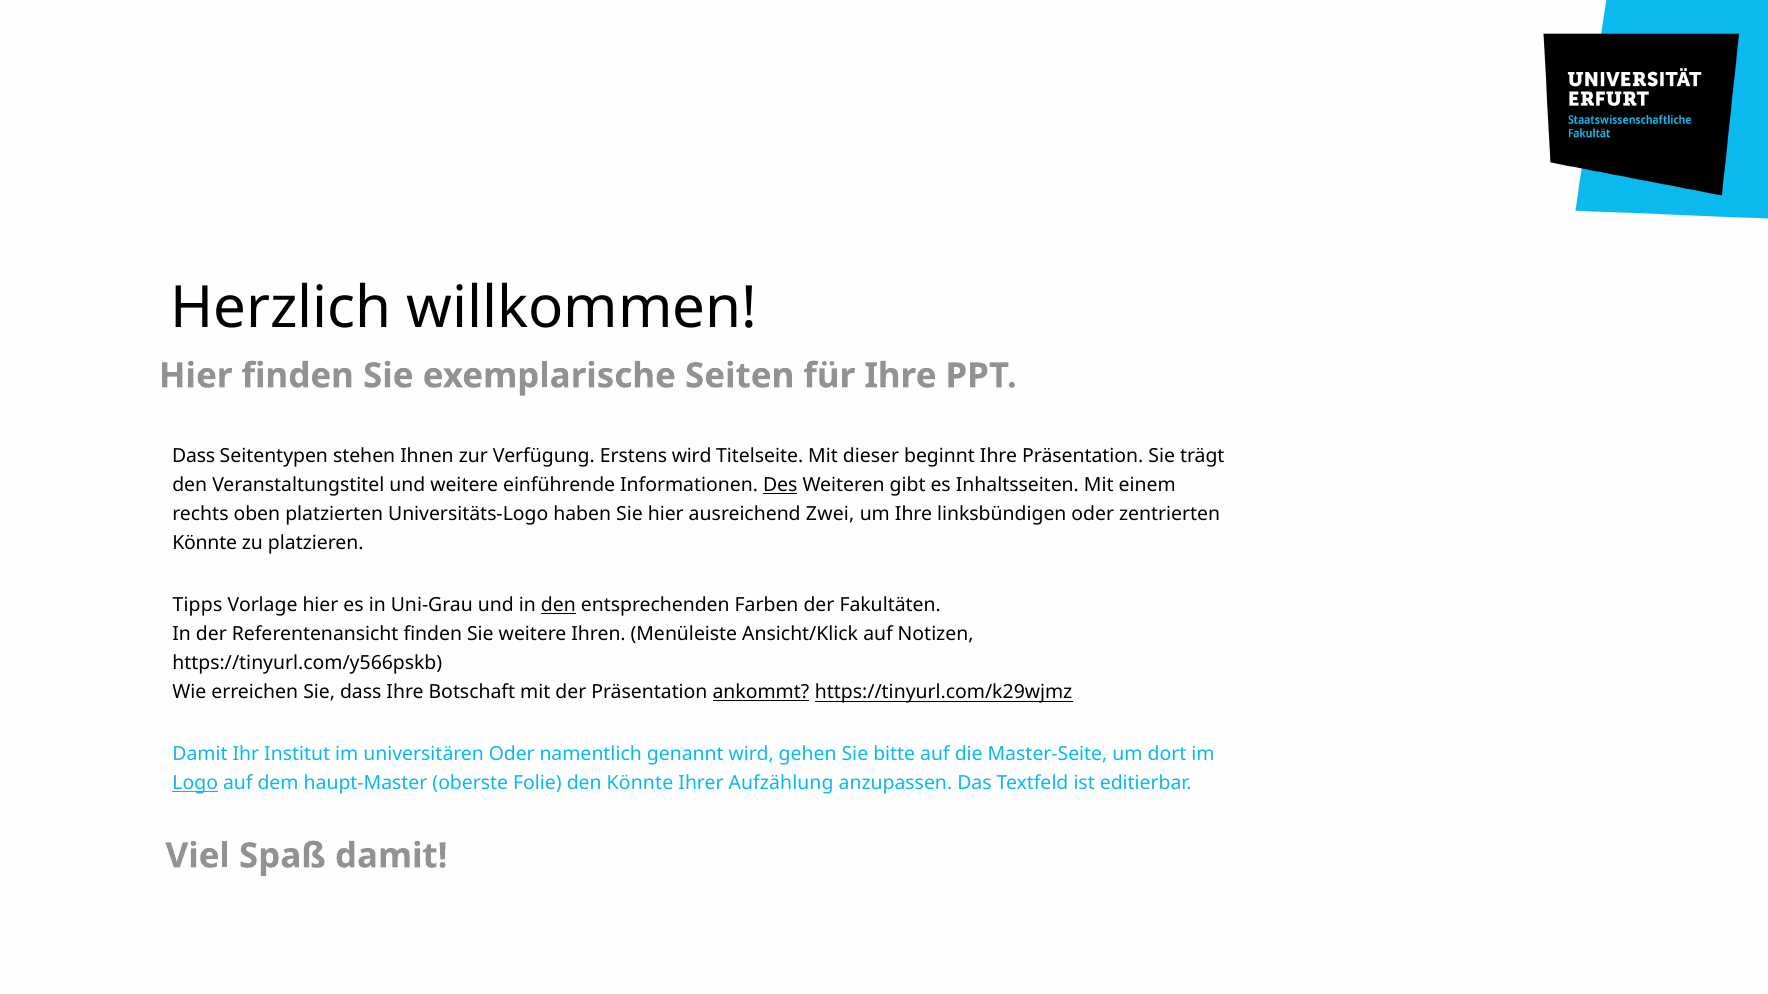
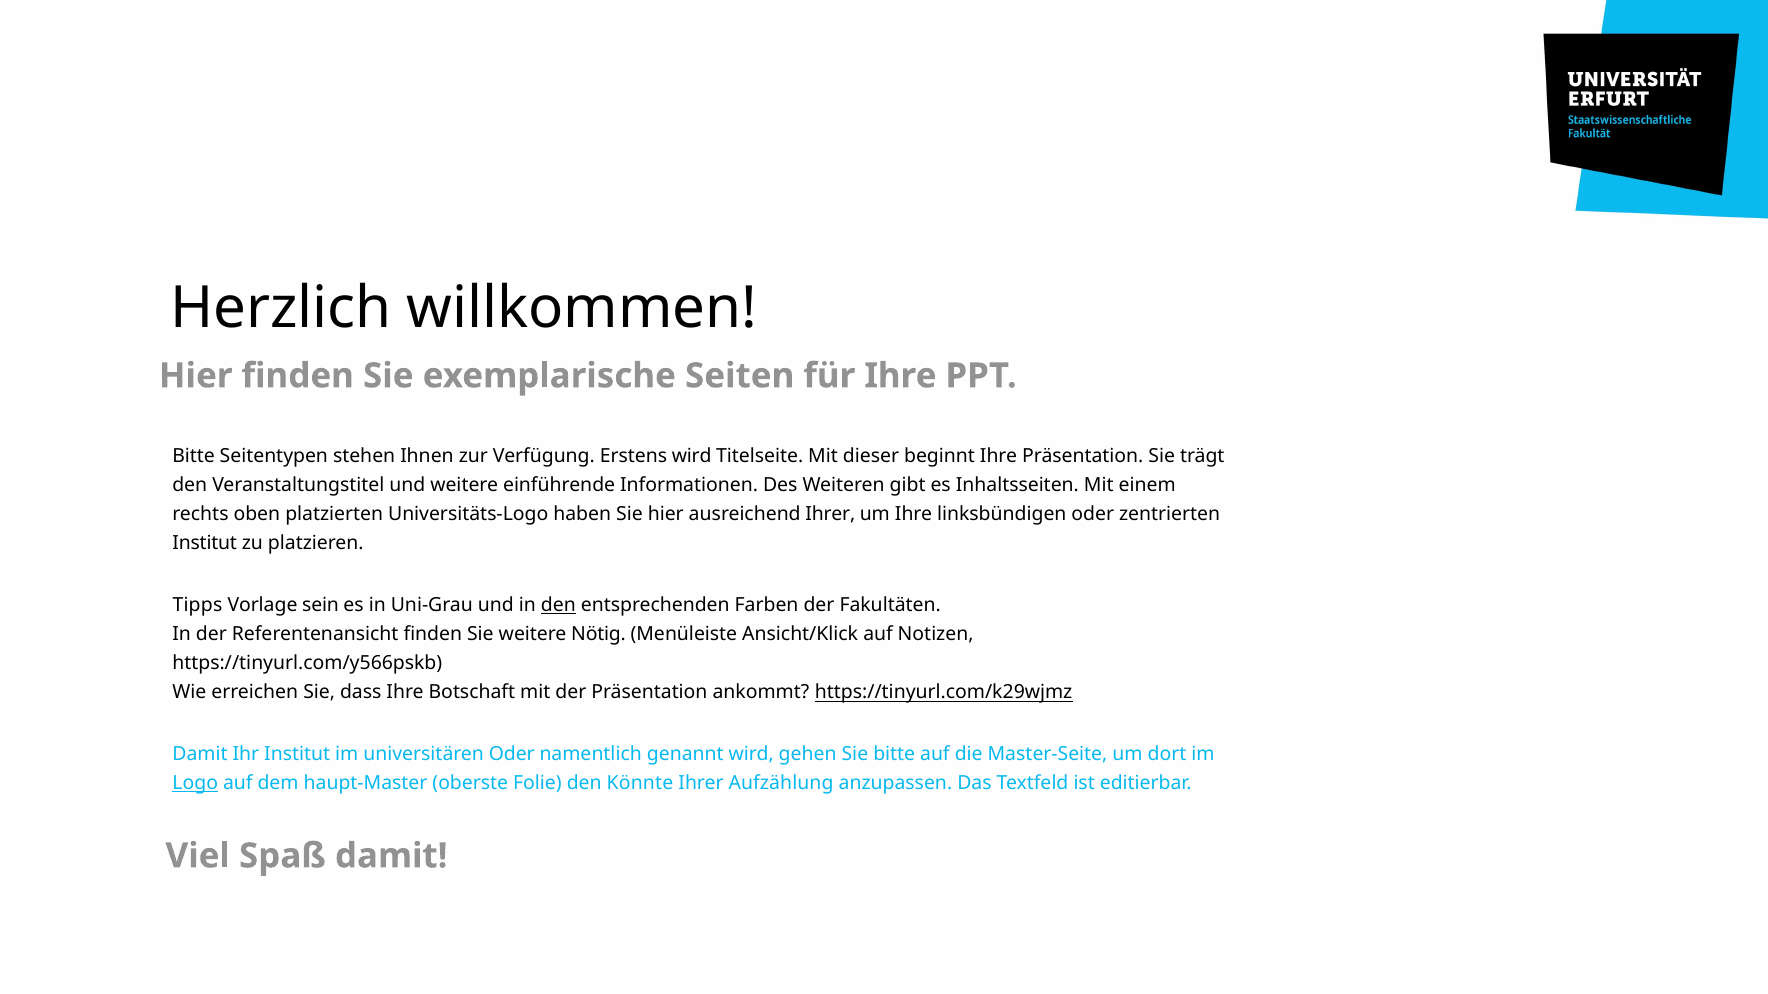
Dass at (194, 456): Dass -> Bitte
Des underline: present -> none
ausreichend Zwei: Zwei -> Ihrer
Könnte at (205, 544): Könnte -> Institut
Vorlage hier: hier -> sein
Ihren: Ihren -> Nötig
ankommt underline: present -> none
